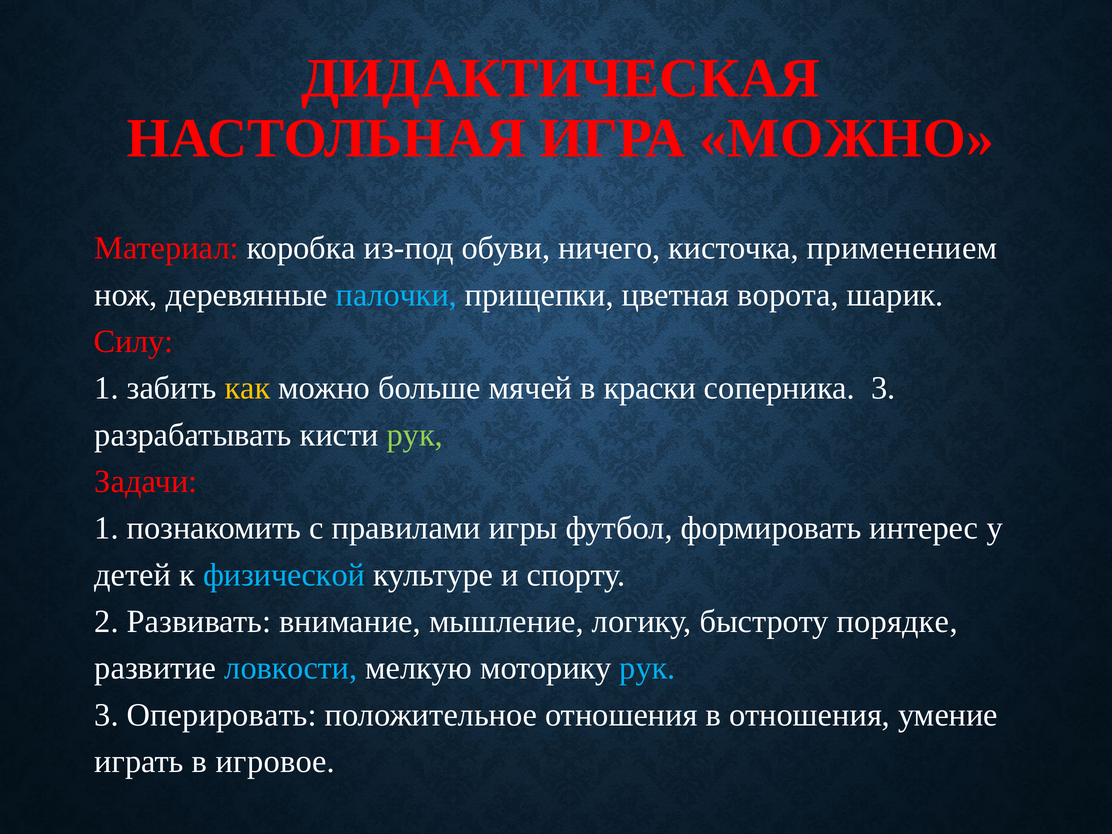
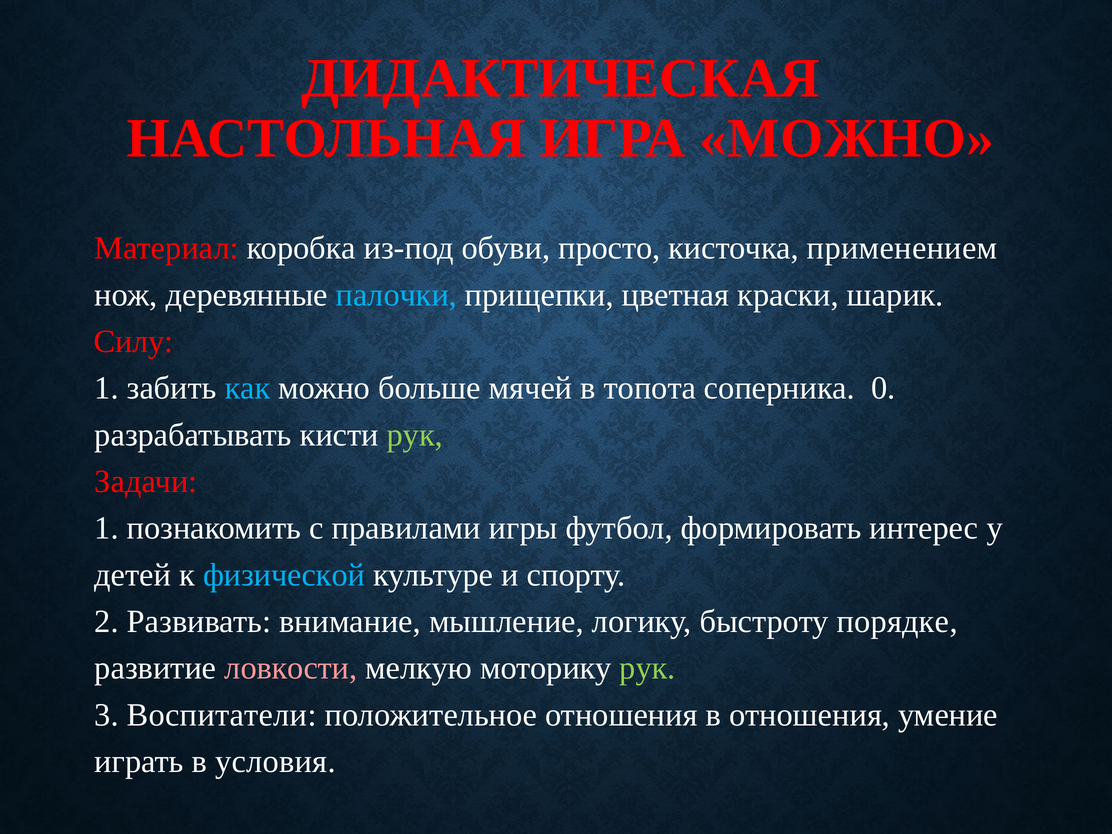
ничего: ничего -> просто
ворота: ворота -> краски
как colour: yellow -> light blue
краски: краски -> топота
соперника 3: 3 -> 0
ловкости colour: light blue -> pink
рук at (647, 668) colour: light blue -> light green
Оперировать: Оперировать -> Воспитатели
игровое: игровое -> условия
